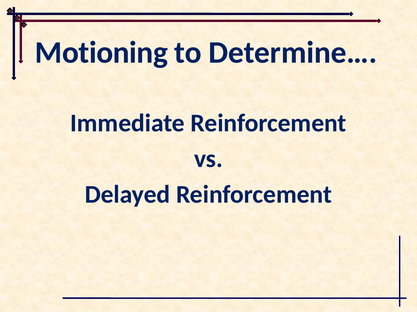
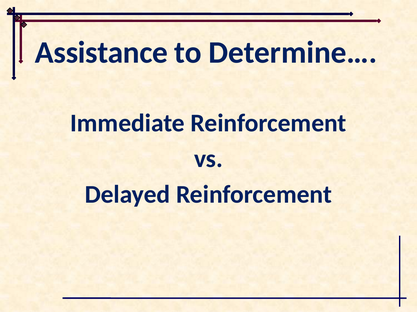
Motioning: Motioning -> Assistance
